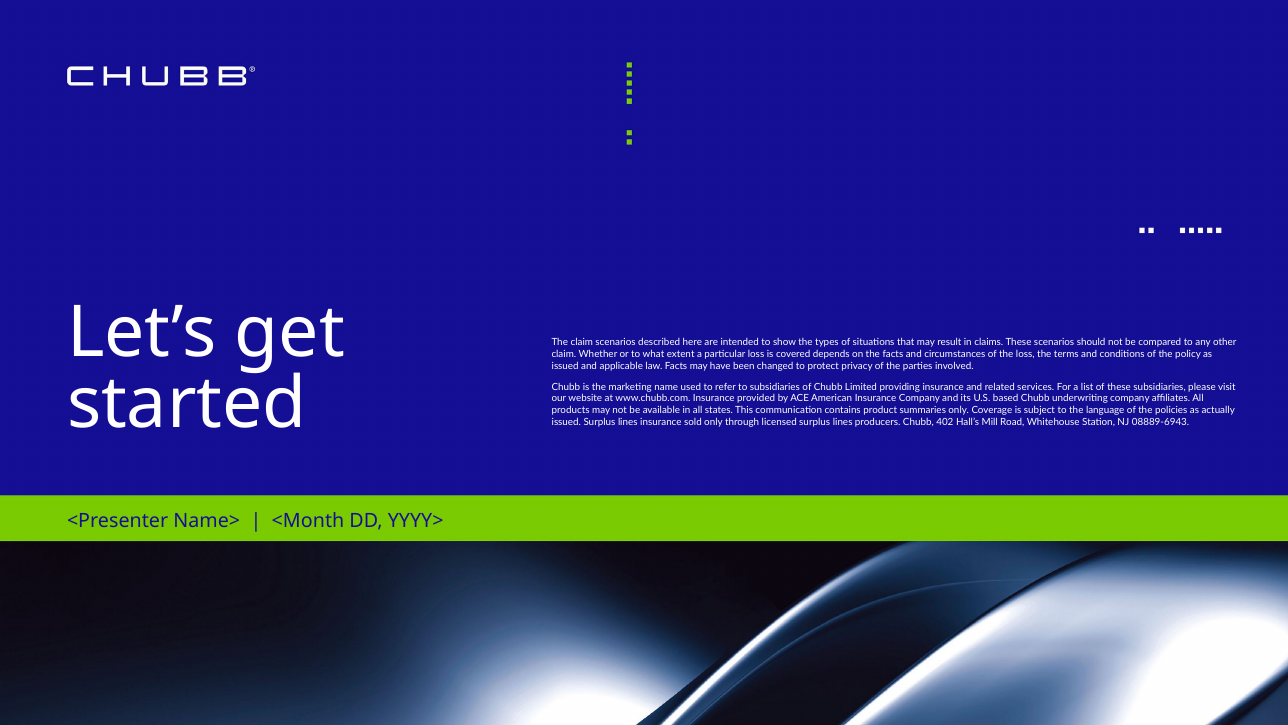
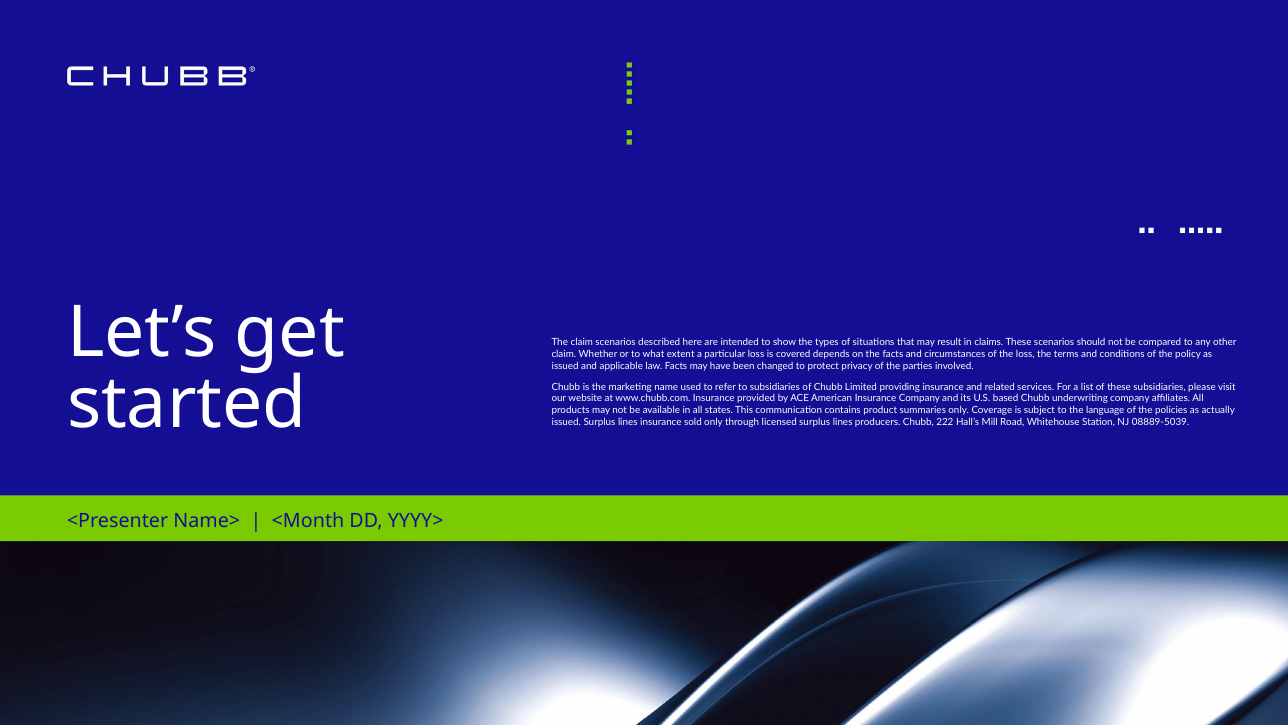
402: 402 -> 222
08889-6943: 08889-6943 -> 08889-5039
